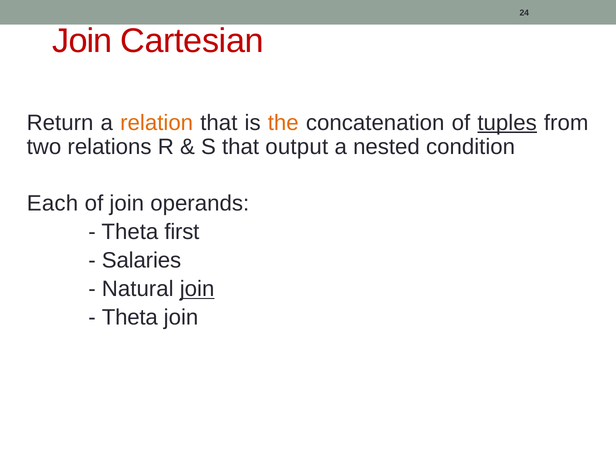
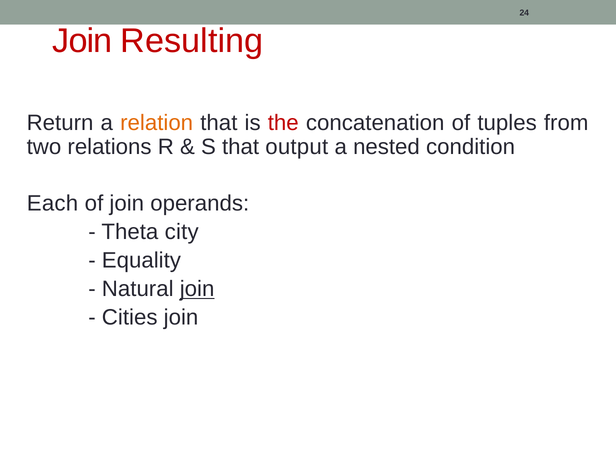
Cartesian: Cartesian -> Resulting
the colour: orange -> red
tuples underline: present -> none
first: first -> city
Salaries: Salaries -> Equality
Theta at (130, 317): Theta -> Cities
